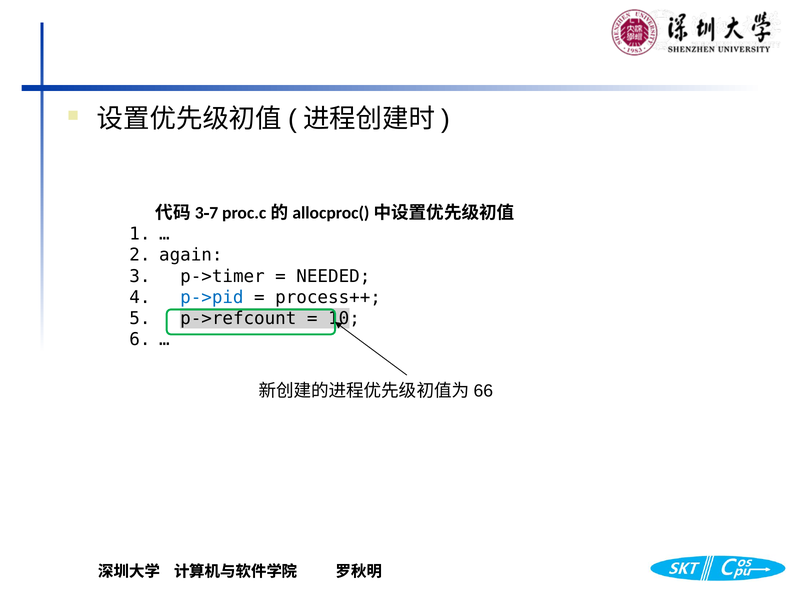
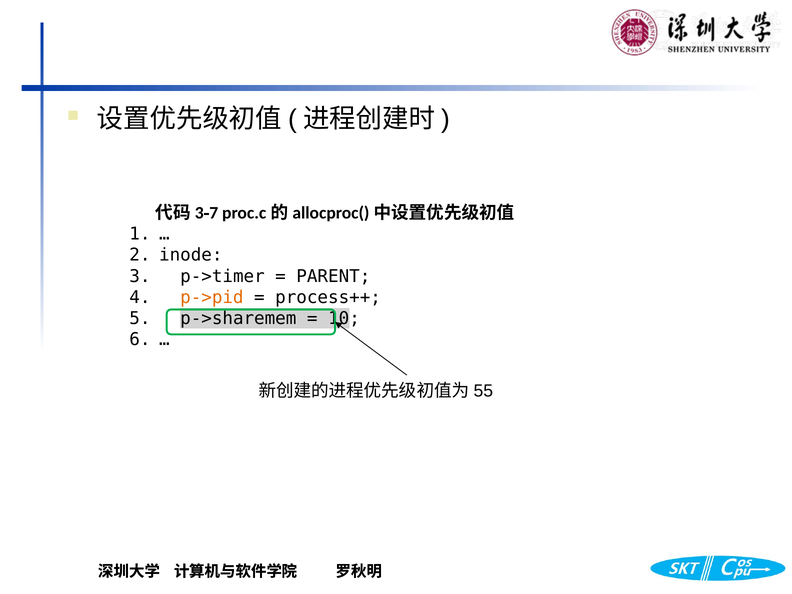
again: again -> inode
NEEDED: NEEDED -> PARENT
p->pid colour: blue -> orange
p->refcount: p->refcount -> p->sharemem
66: 66 -> 55
